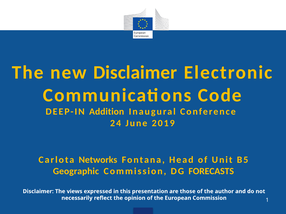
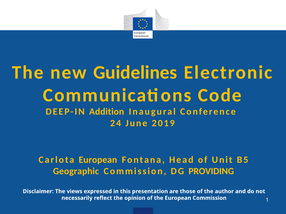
new Disclaimer: Disclaimer -> Guidelines
Carlota Networks: Networks -> European
FORECASTS: FORECASTS -> PROVIDING
